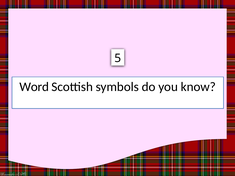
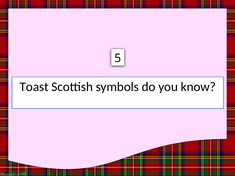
Word: Word -> Toast
